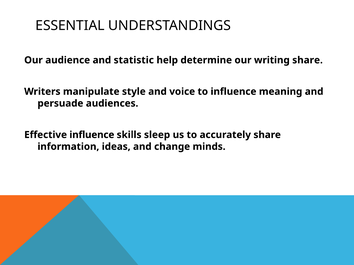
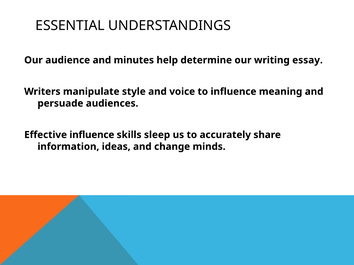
statistic: statistic -> minutes
writing share: share -> essay
